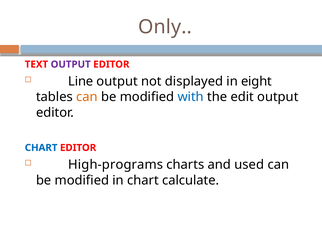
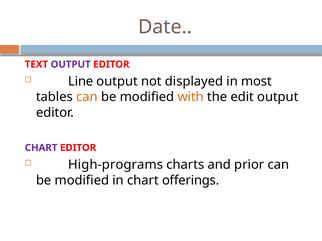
Only: Only -> Date
eight: eight -> most
with colour: blue -> orange
CHART at (41, 148) colour: blue -> purple
used: used -> prior
calculate: calculate -> offerings
